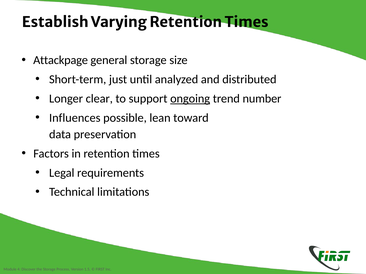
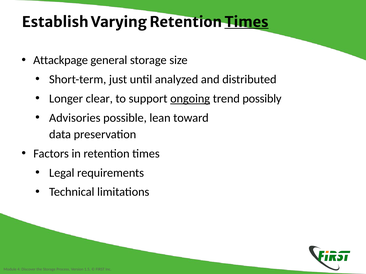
Times at (247, 22) underline: none -> present
number: number -> possibly
Influences: Influences -> Advisories
